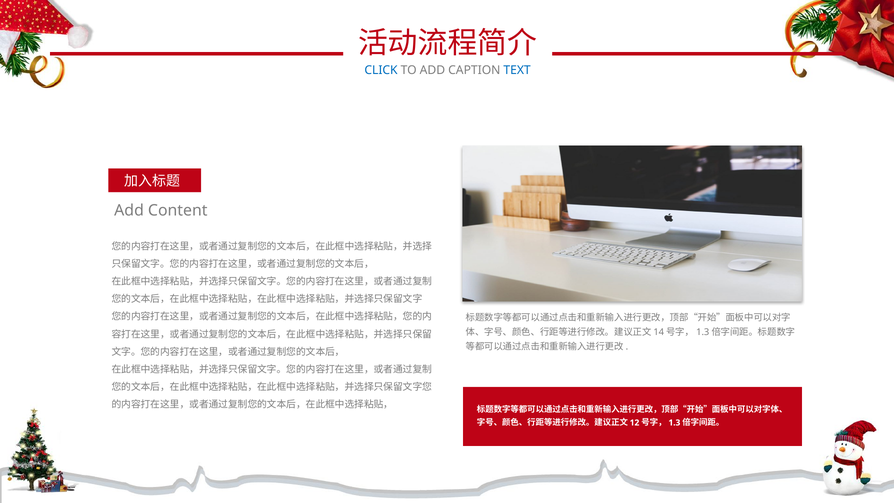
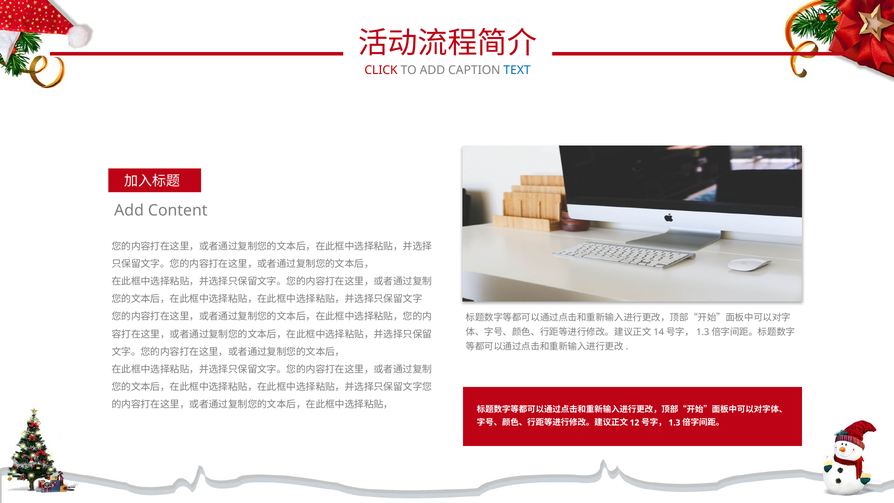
CLICK colour: blue -> red
